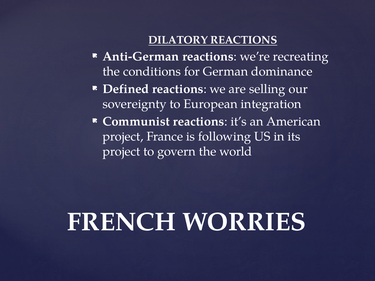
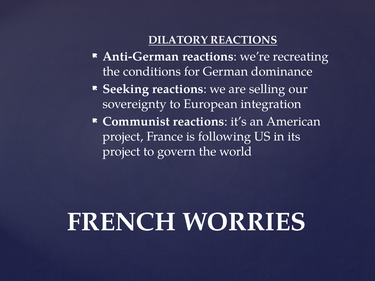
Defined: Defined -> Seeking
